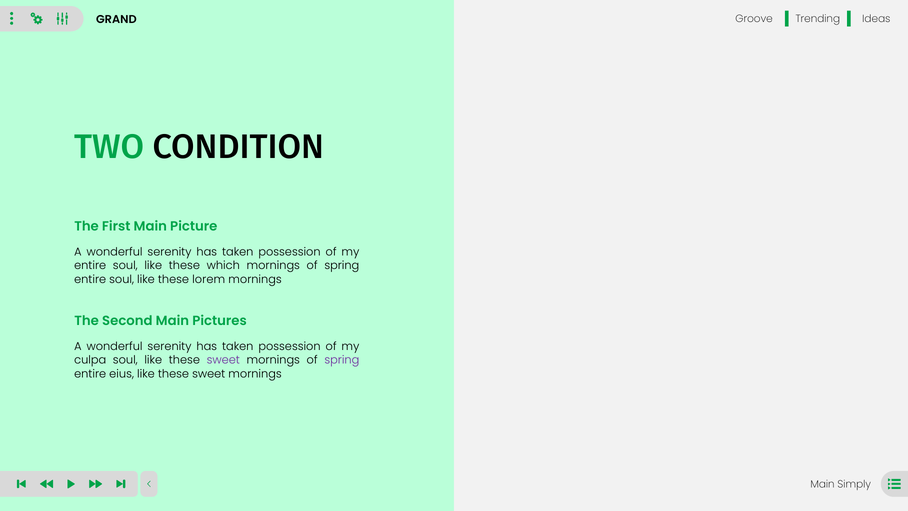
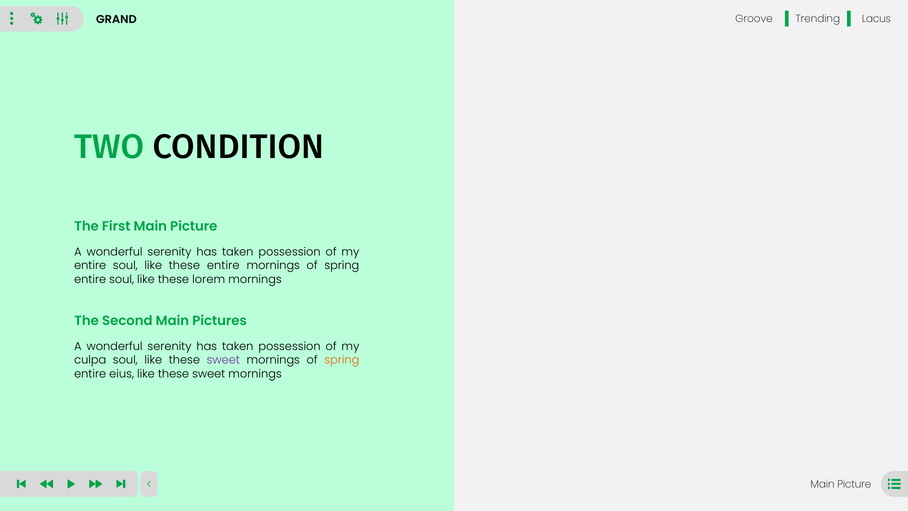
Ideas: Ideas -> Lacus
these which: which -> entire
spring at (342, 360) colour: purple -> orange
Simply at (854, 484): Simply -> Picture
